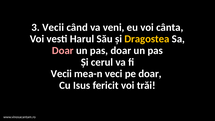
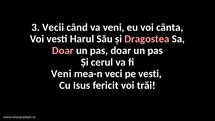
Dragostea colour: yellow -> pink
Vecii at (61, 74): Vecii -> Veni
pe doar: doar -> vesti
